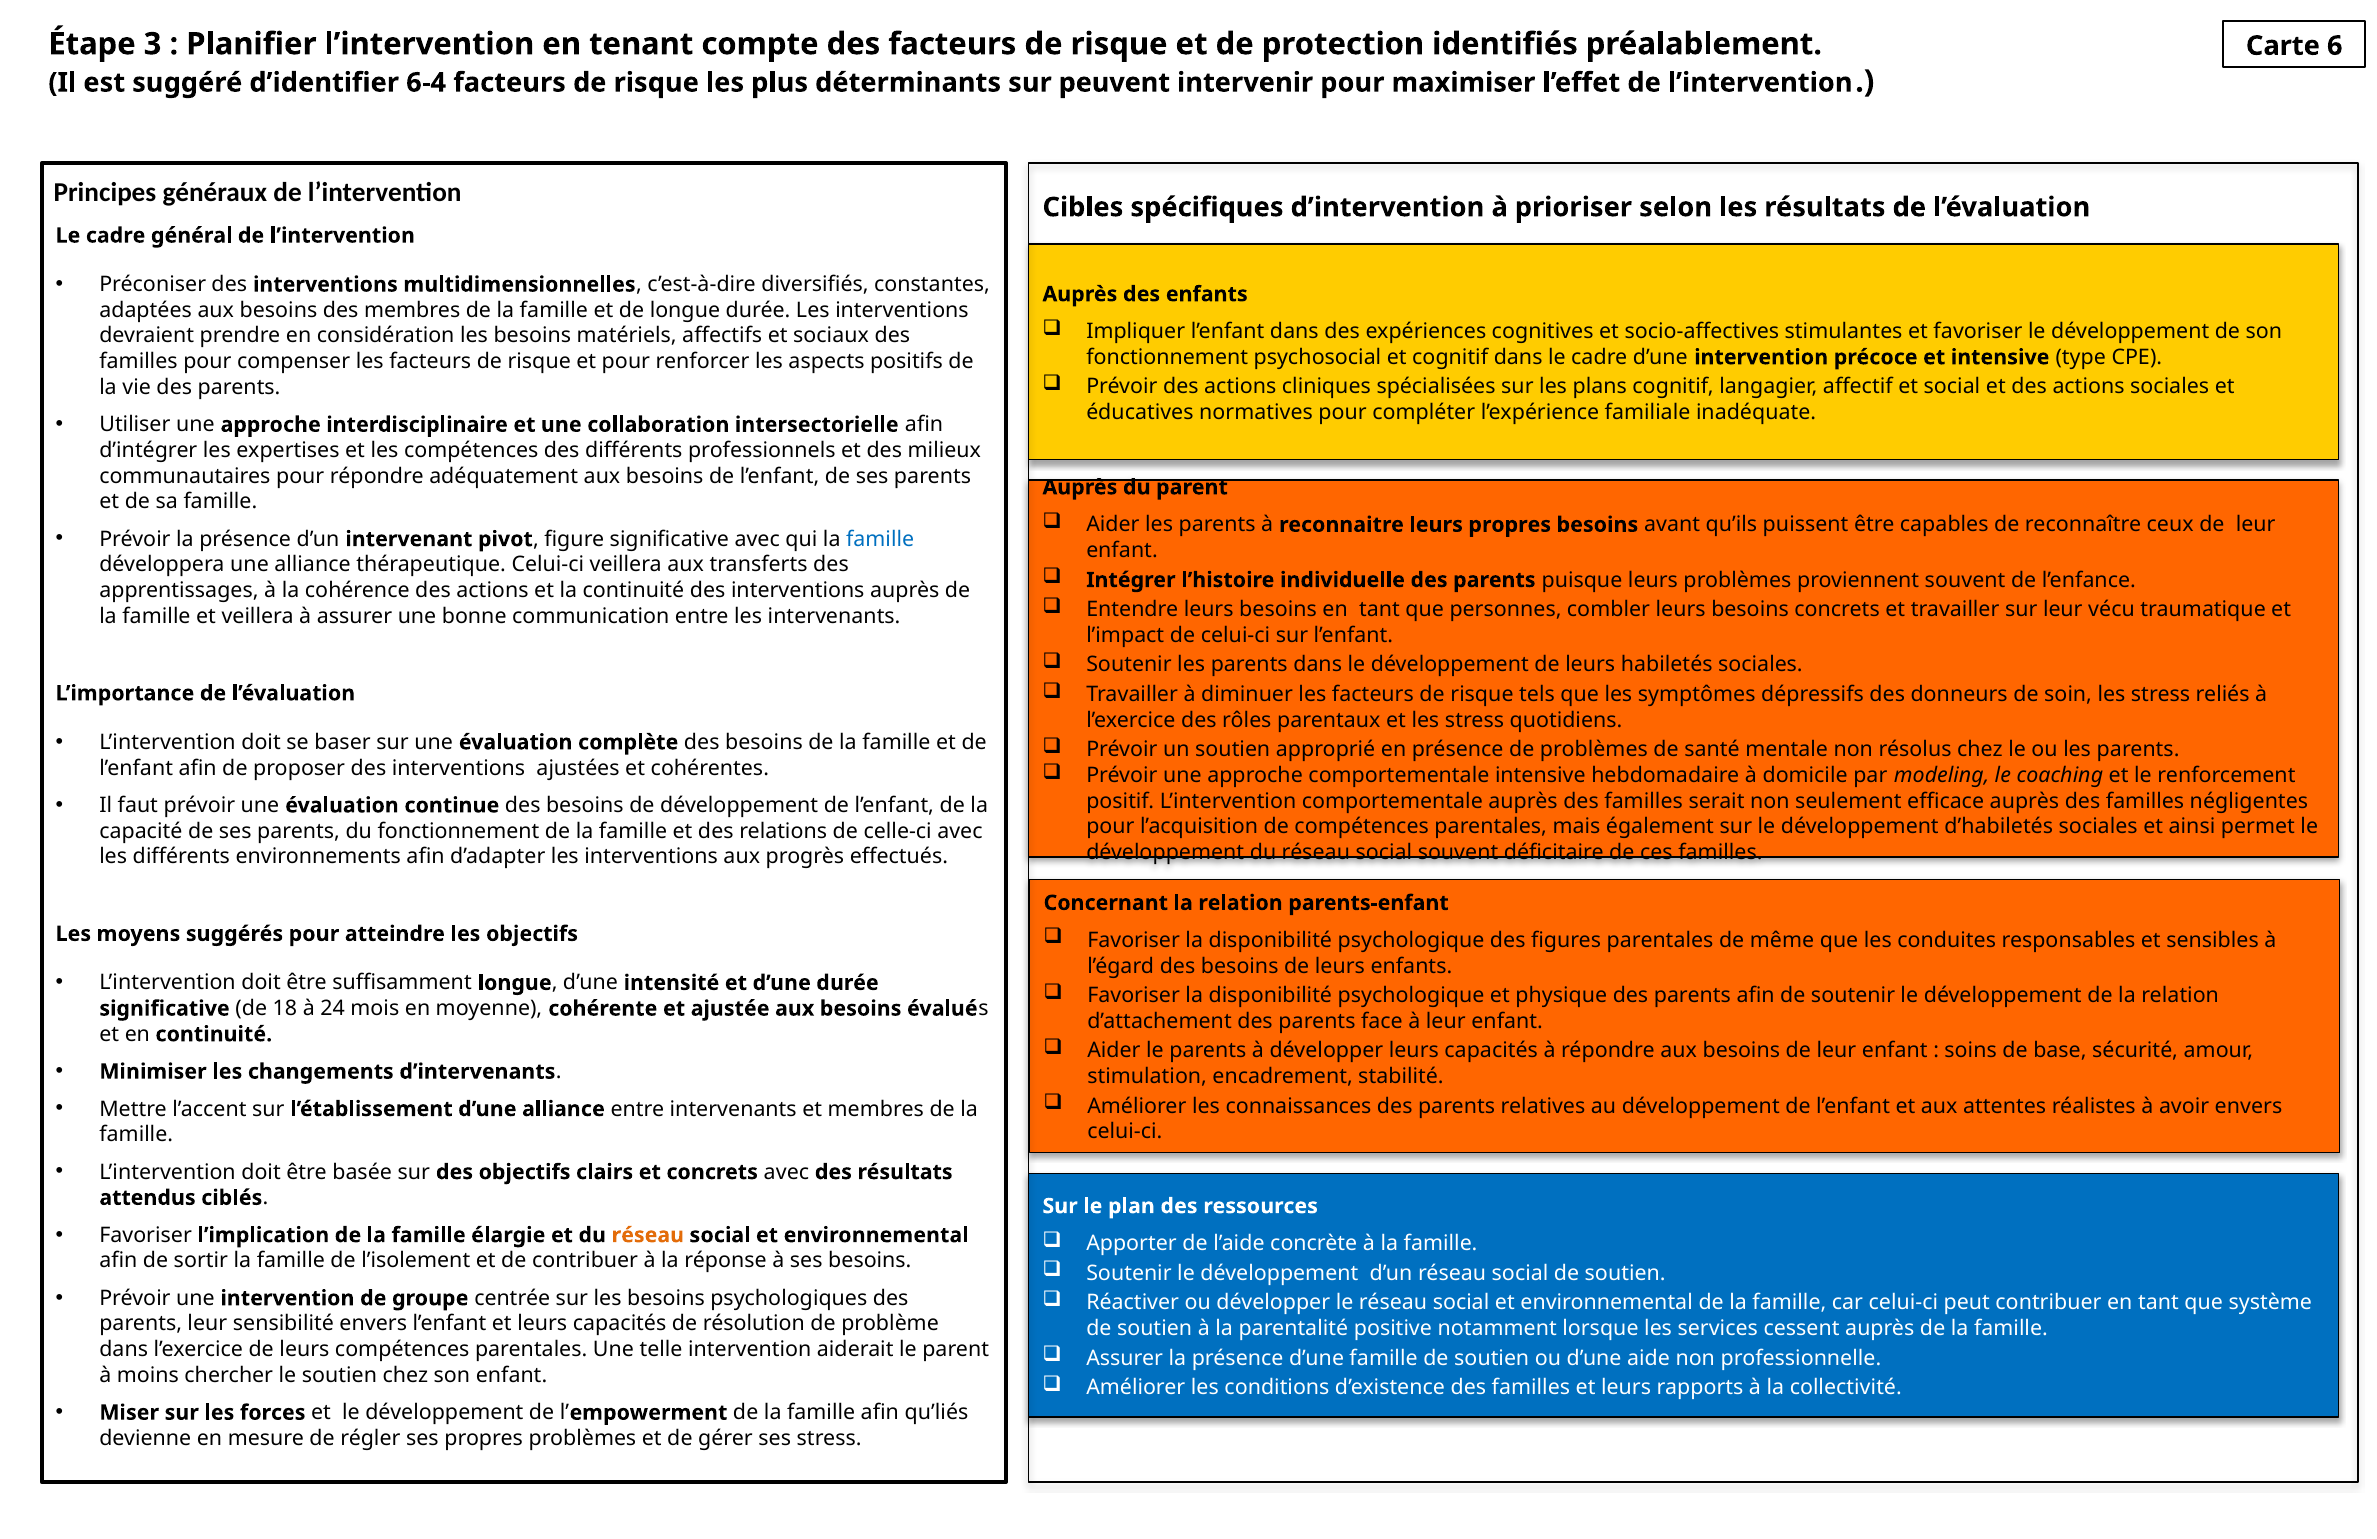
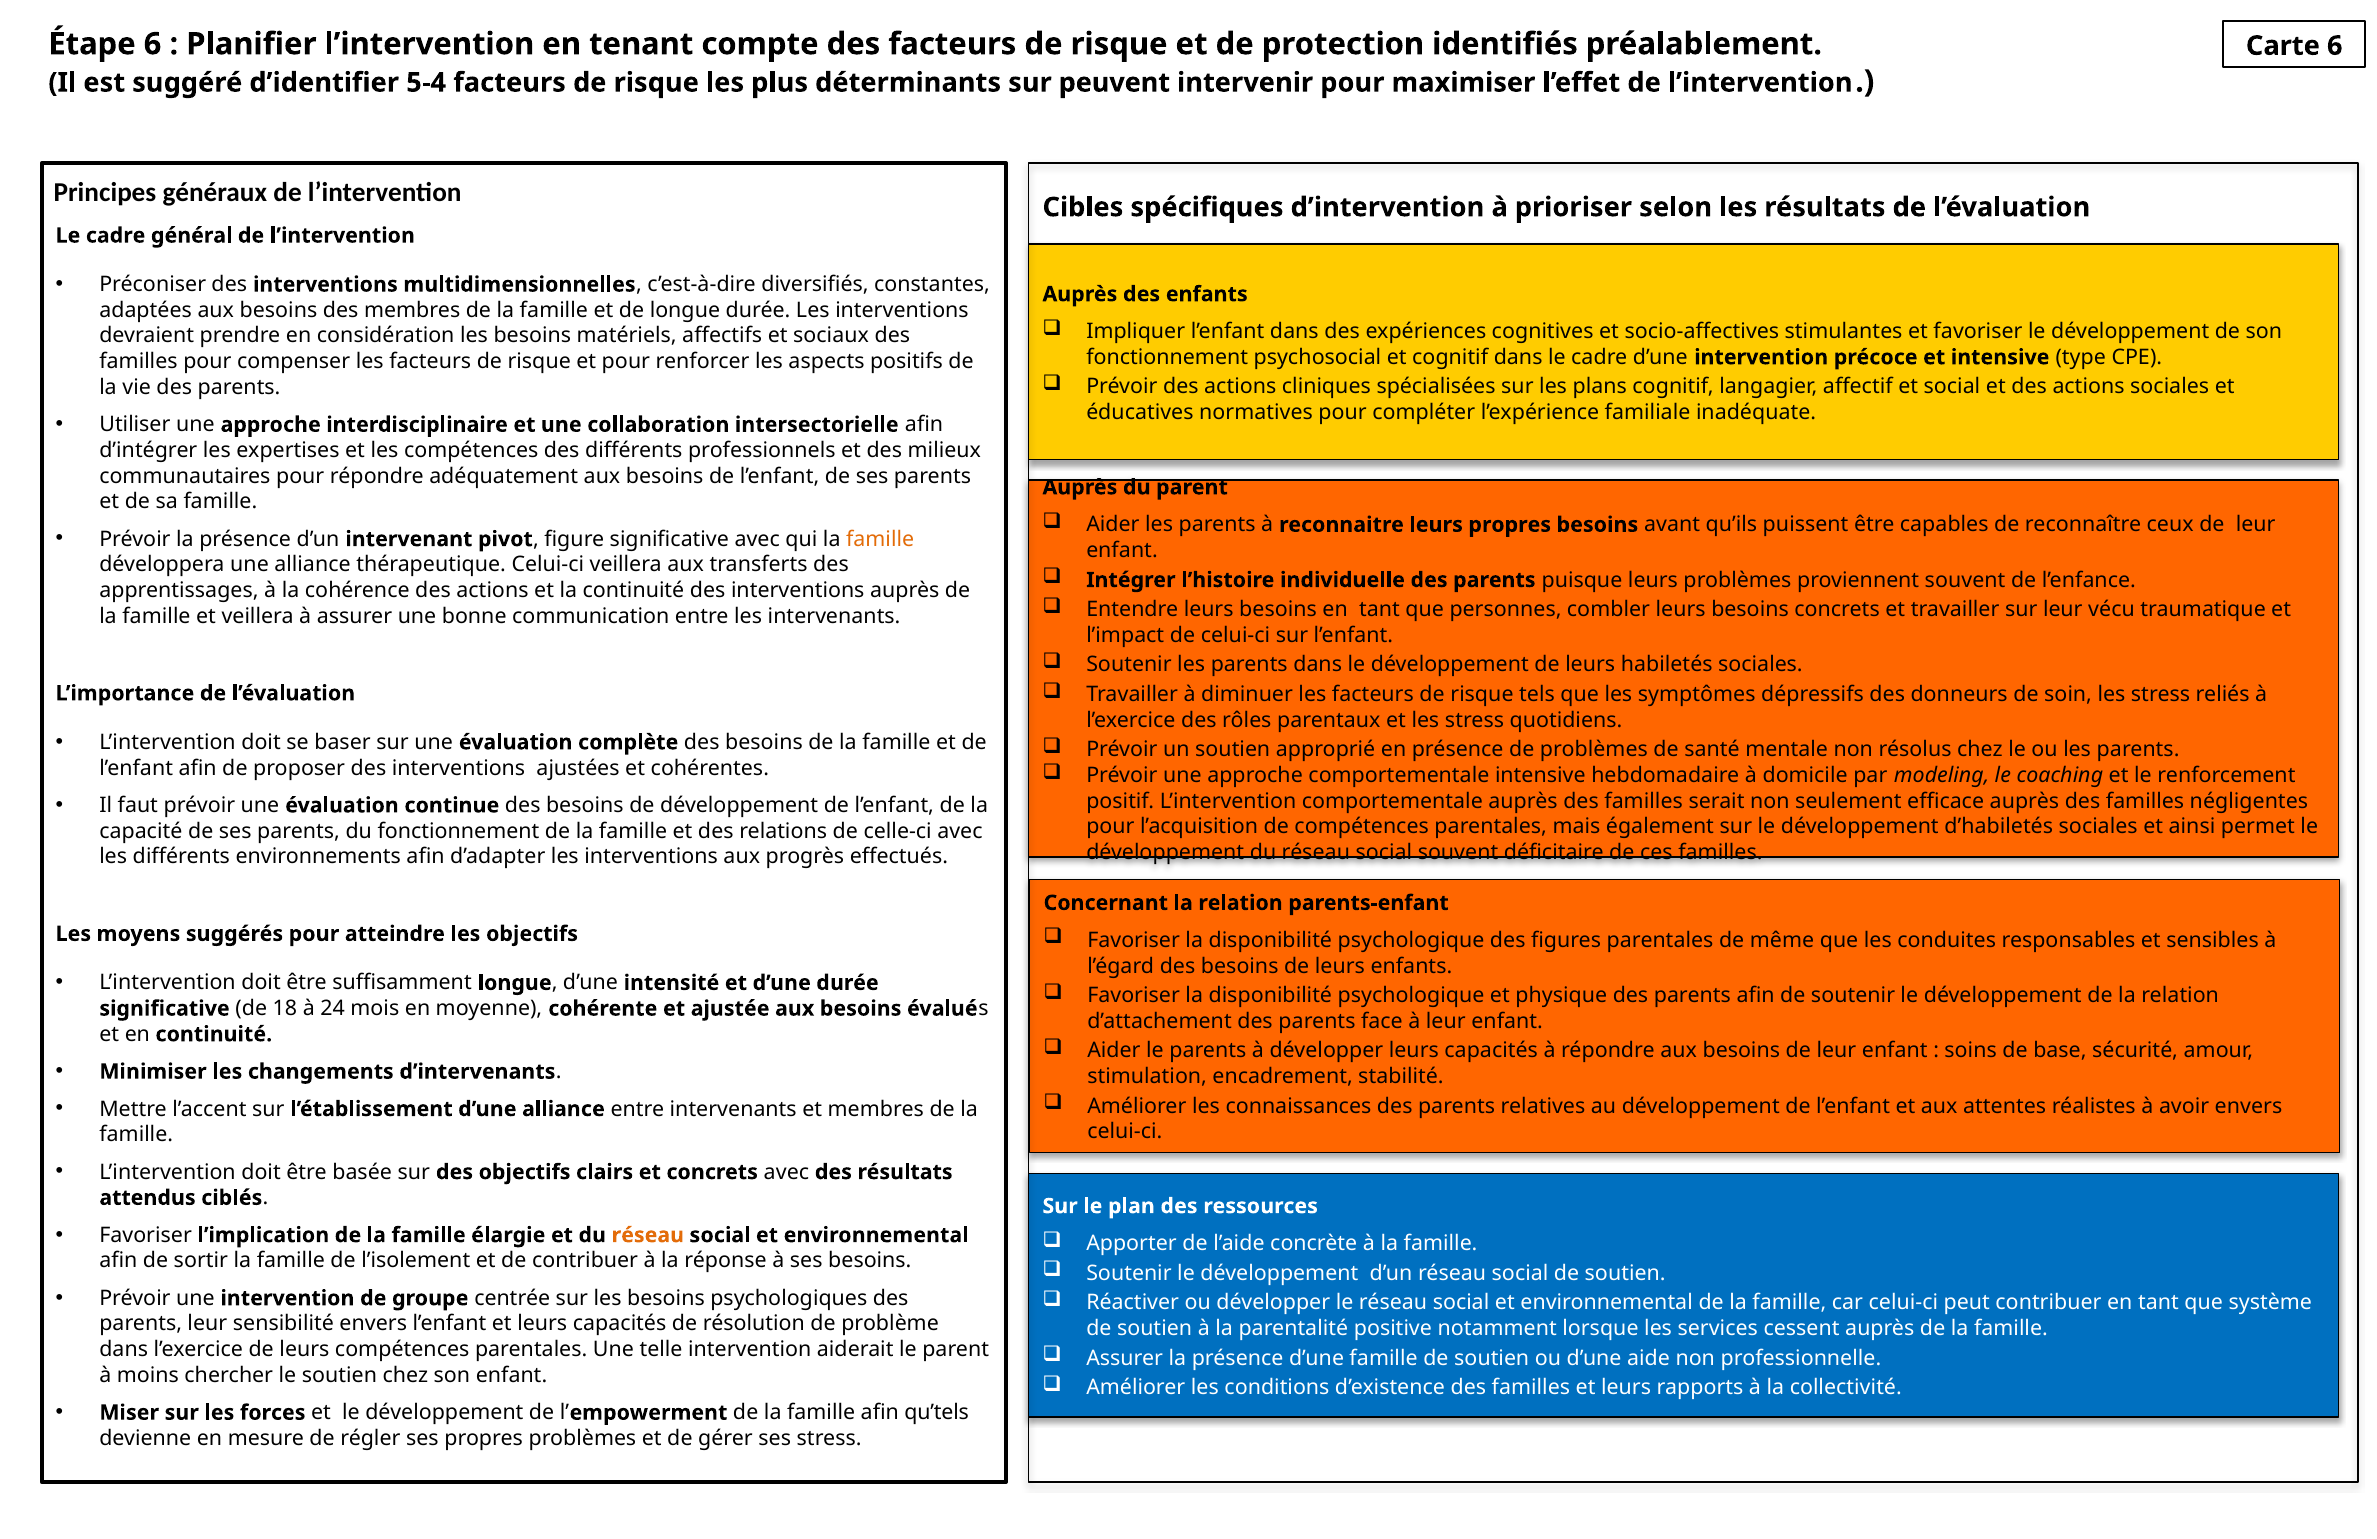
Étape 3: 3 -> 6
6-4: 6-4 -> 5-4
famille at (880, 539) colour: blue -> orange
qu’liés: qu’liés -> qu’tels
